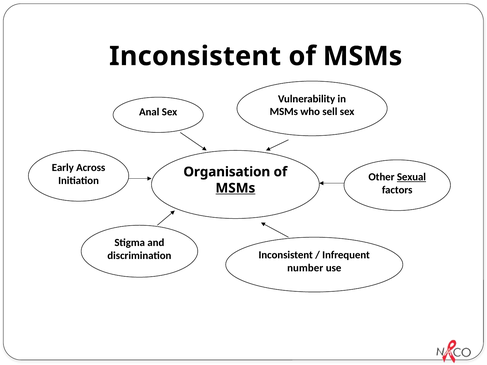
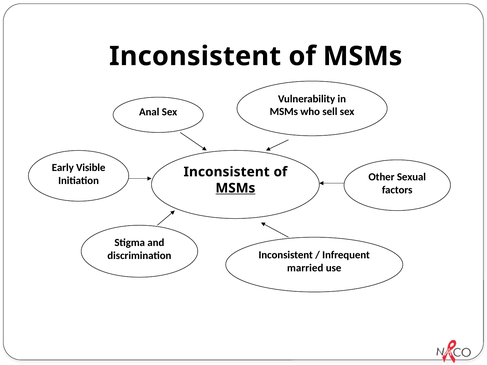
Across: Across -> Visible
Organisation at (227, 172): Organisation -> Inconsistent
Sexual underline: present -> none
number: number -> married
